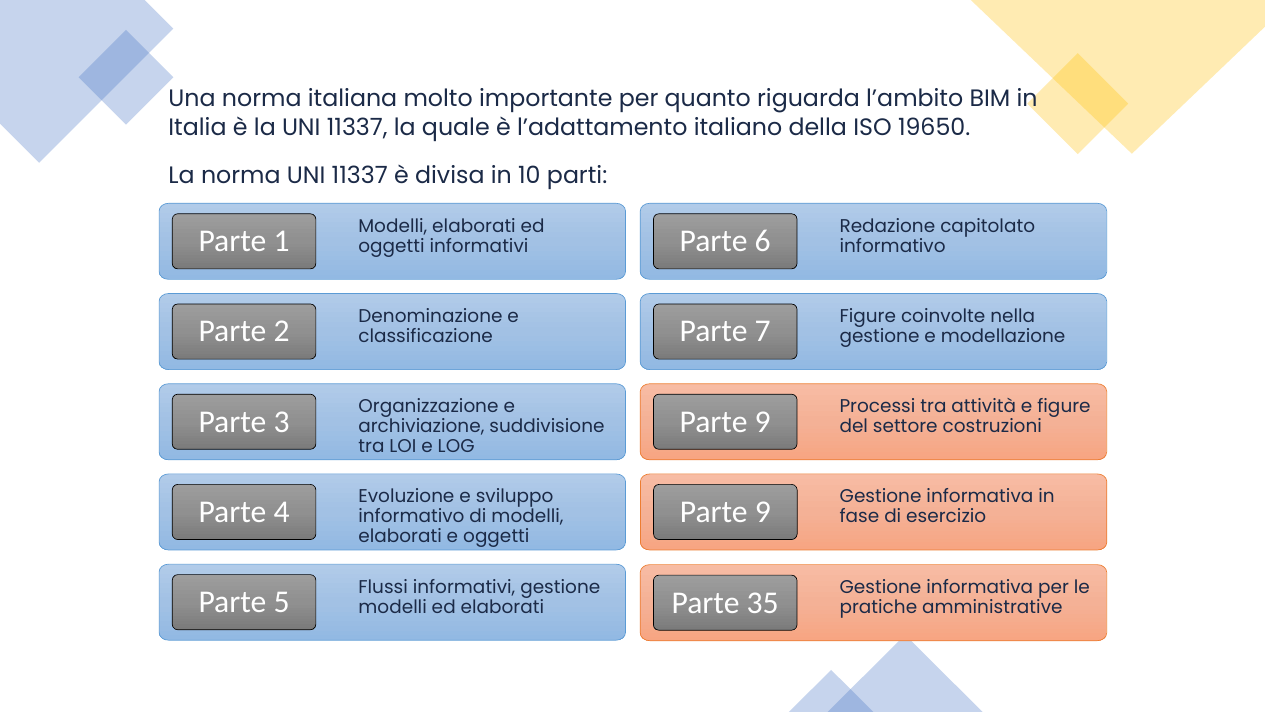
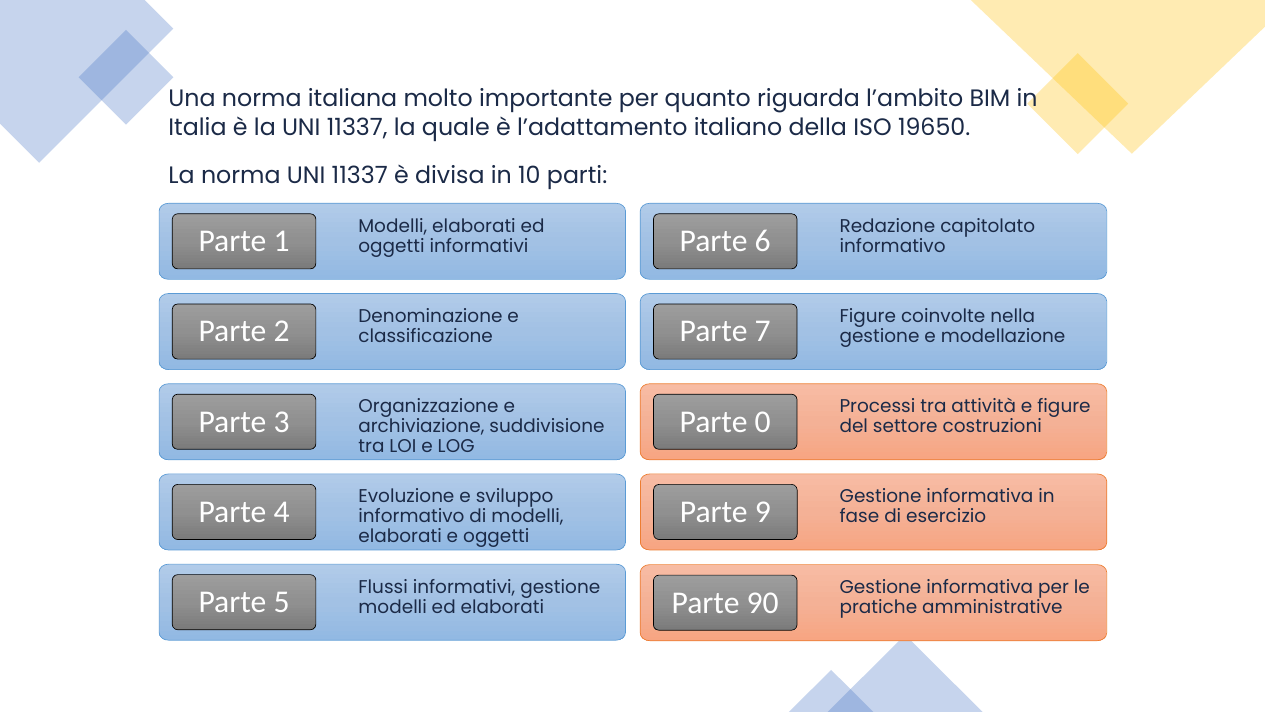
9 at (763, 421): 9 -> 0
35: 35 -> 90
